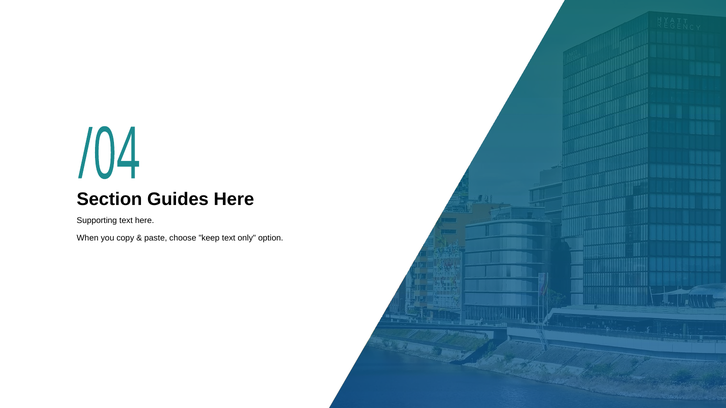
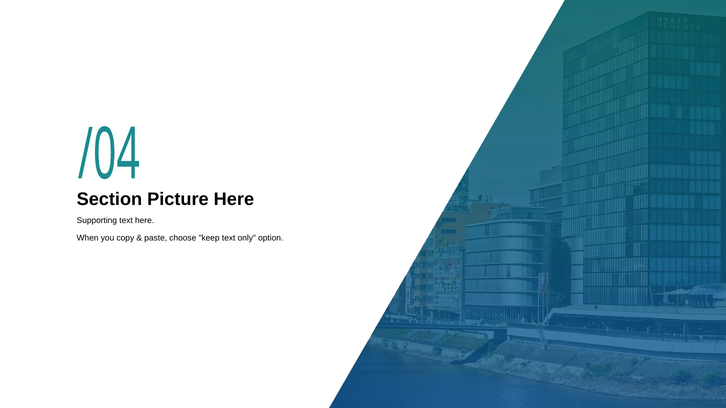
Guides: Guides -> Picture
